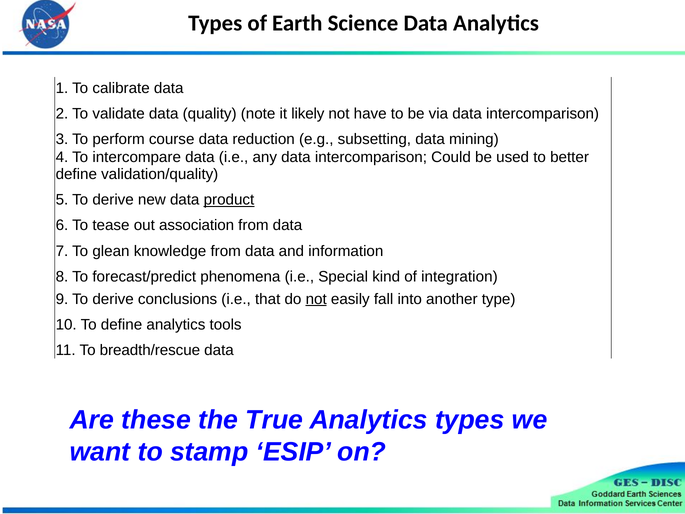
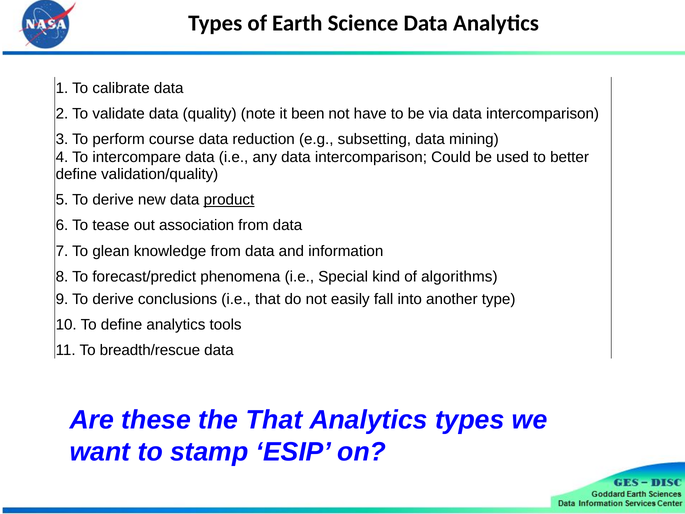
likely: likely -> been
integration: integration -> algorithms
not at (316, 299) underline: present -> none
the True: True -> That
